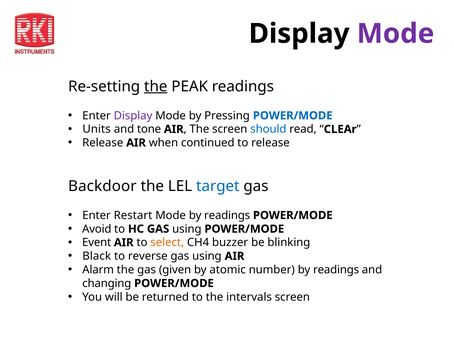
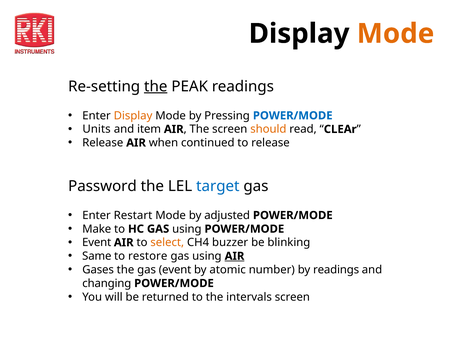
Mode at (395, 34) colour: purple -> orange
Display at (133, 116) colour: purple -> orange
tone: tone -> item
should colour: blue -> orange
Backdoor: Backdoor -> Password
Mode by readings: readings -> adjusted
Avoid: Avoid -> Make
Black: Black -> Same
reverse: reverse -> restore
AIR at (235, 257) underline: none -> present
Alarm: Alarm -> Gases
gas given: given -> event
